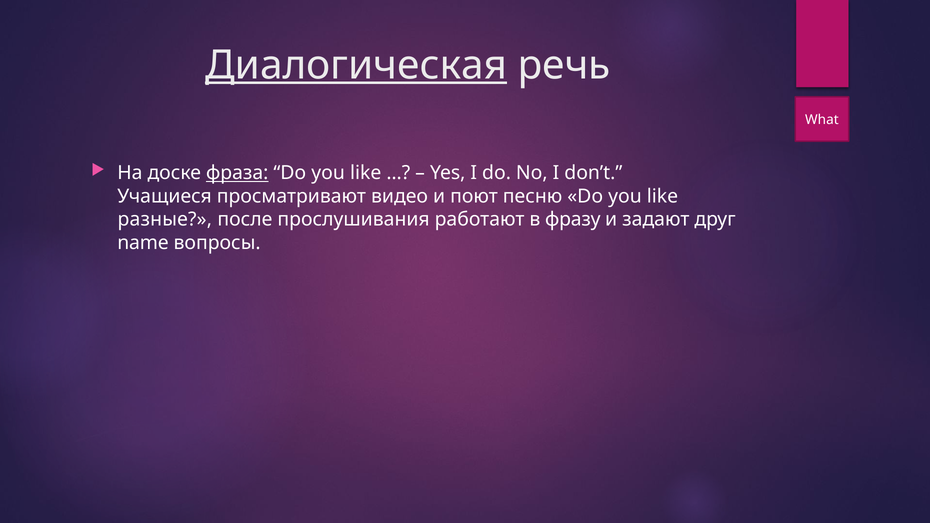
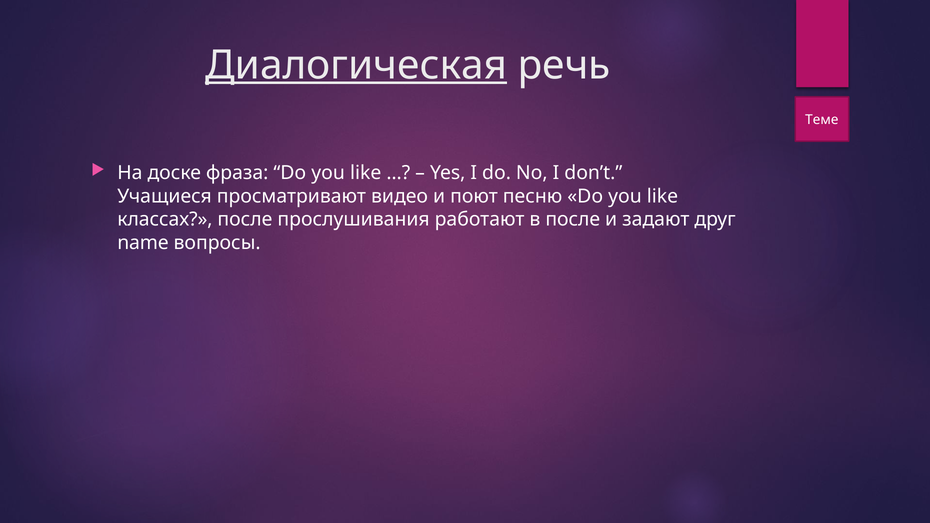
What: What -> Теме
фраза underline: present -> none
разные: разные -> классах
в фразу: фразу -> после
